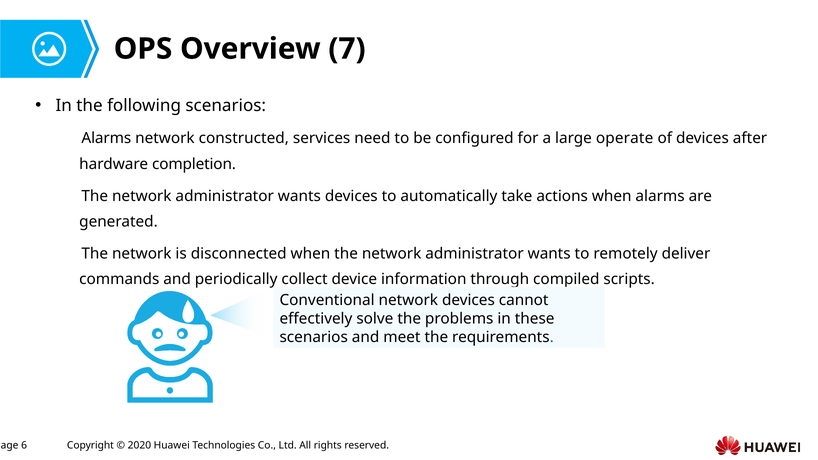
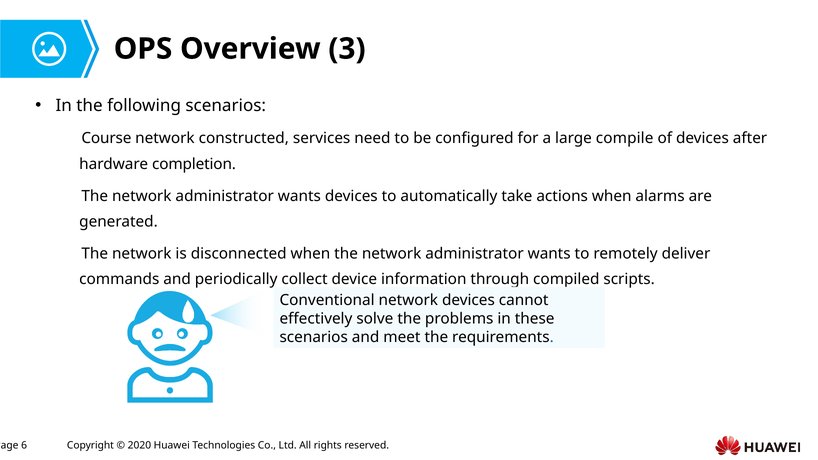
7: 7 -> 3
Alarms at (106, 138): Alarms -> Course
operate: operate -> compile
